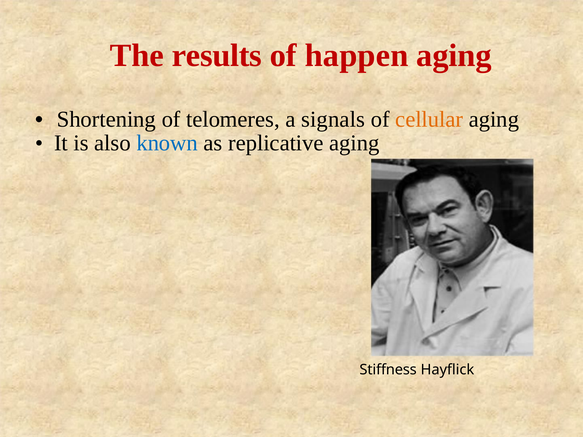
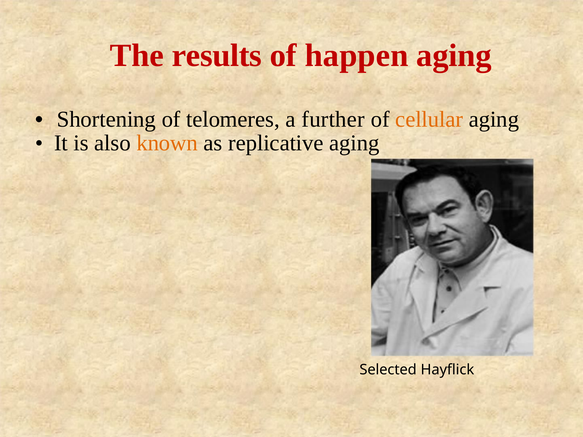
signals: signals -> further
known colour: blue -> orange
Stiffness: Stiffness -> Selected
